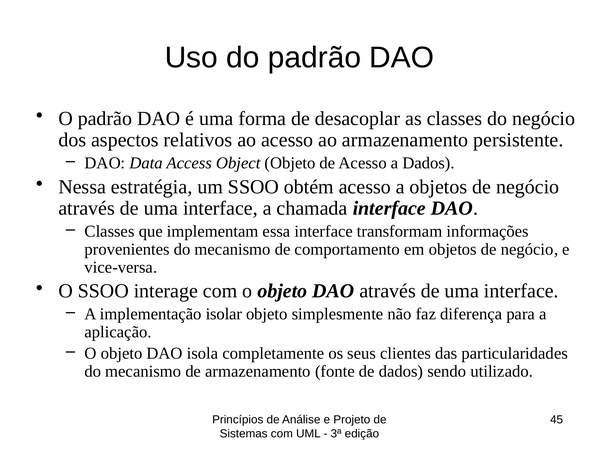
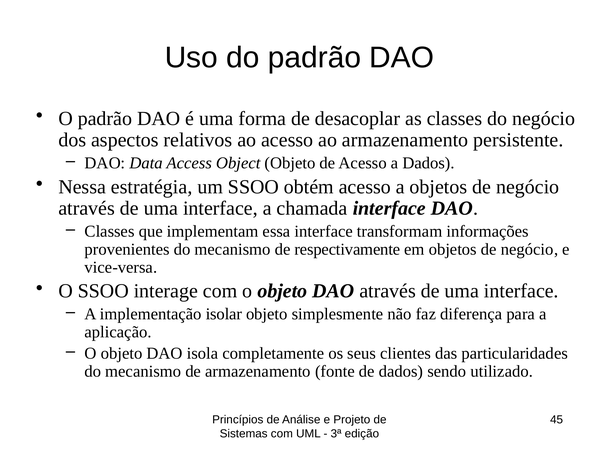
comportamento: comportamento -> respectivamente
